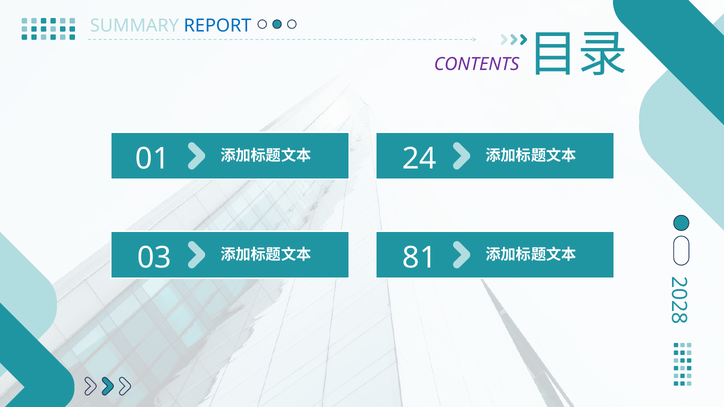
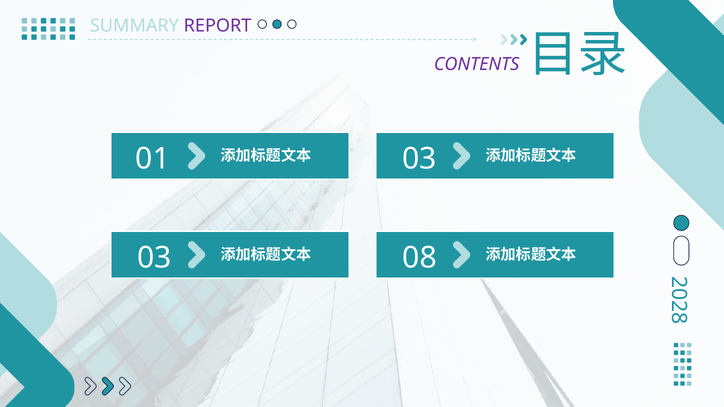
REPORT colour: blue -> purple
24 at (419, 159): 24 -> 03
81: 81 -> 08
